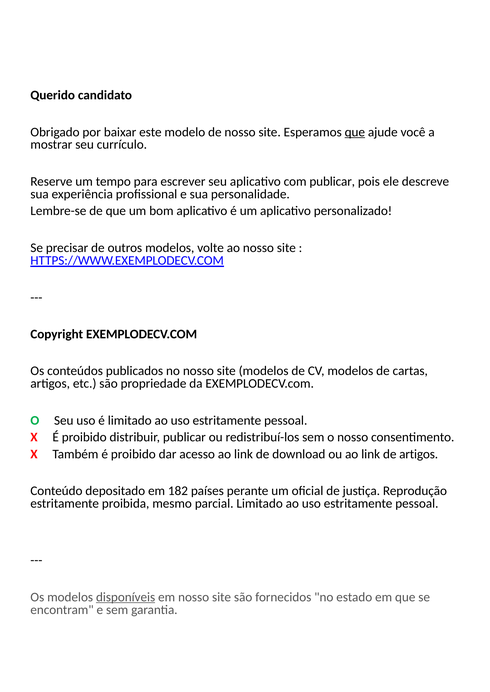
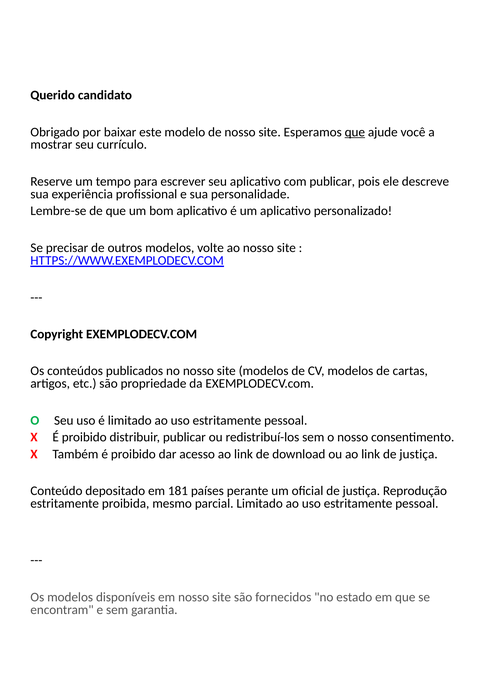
link de artigos: artigos -> justiça
182: 182 -> 181
disponíveis underline: present -> none
